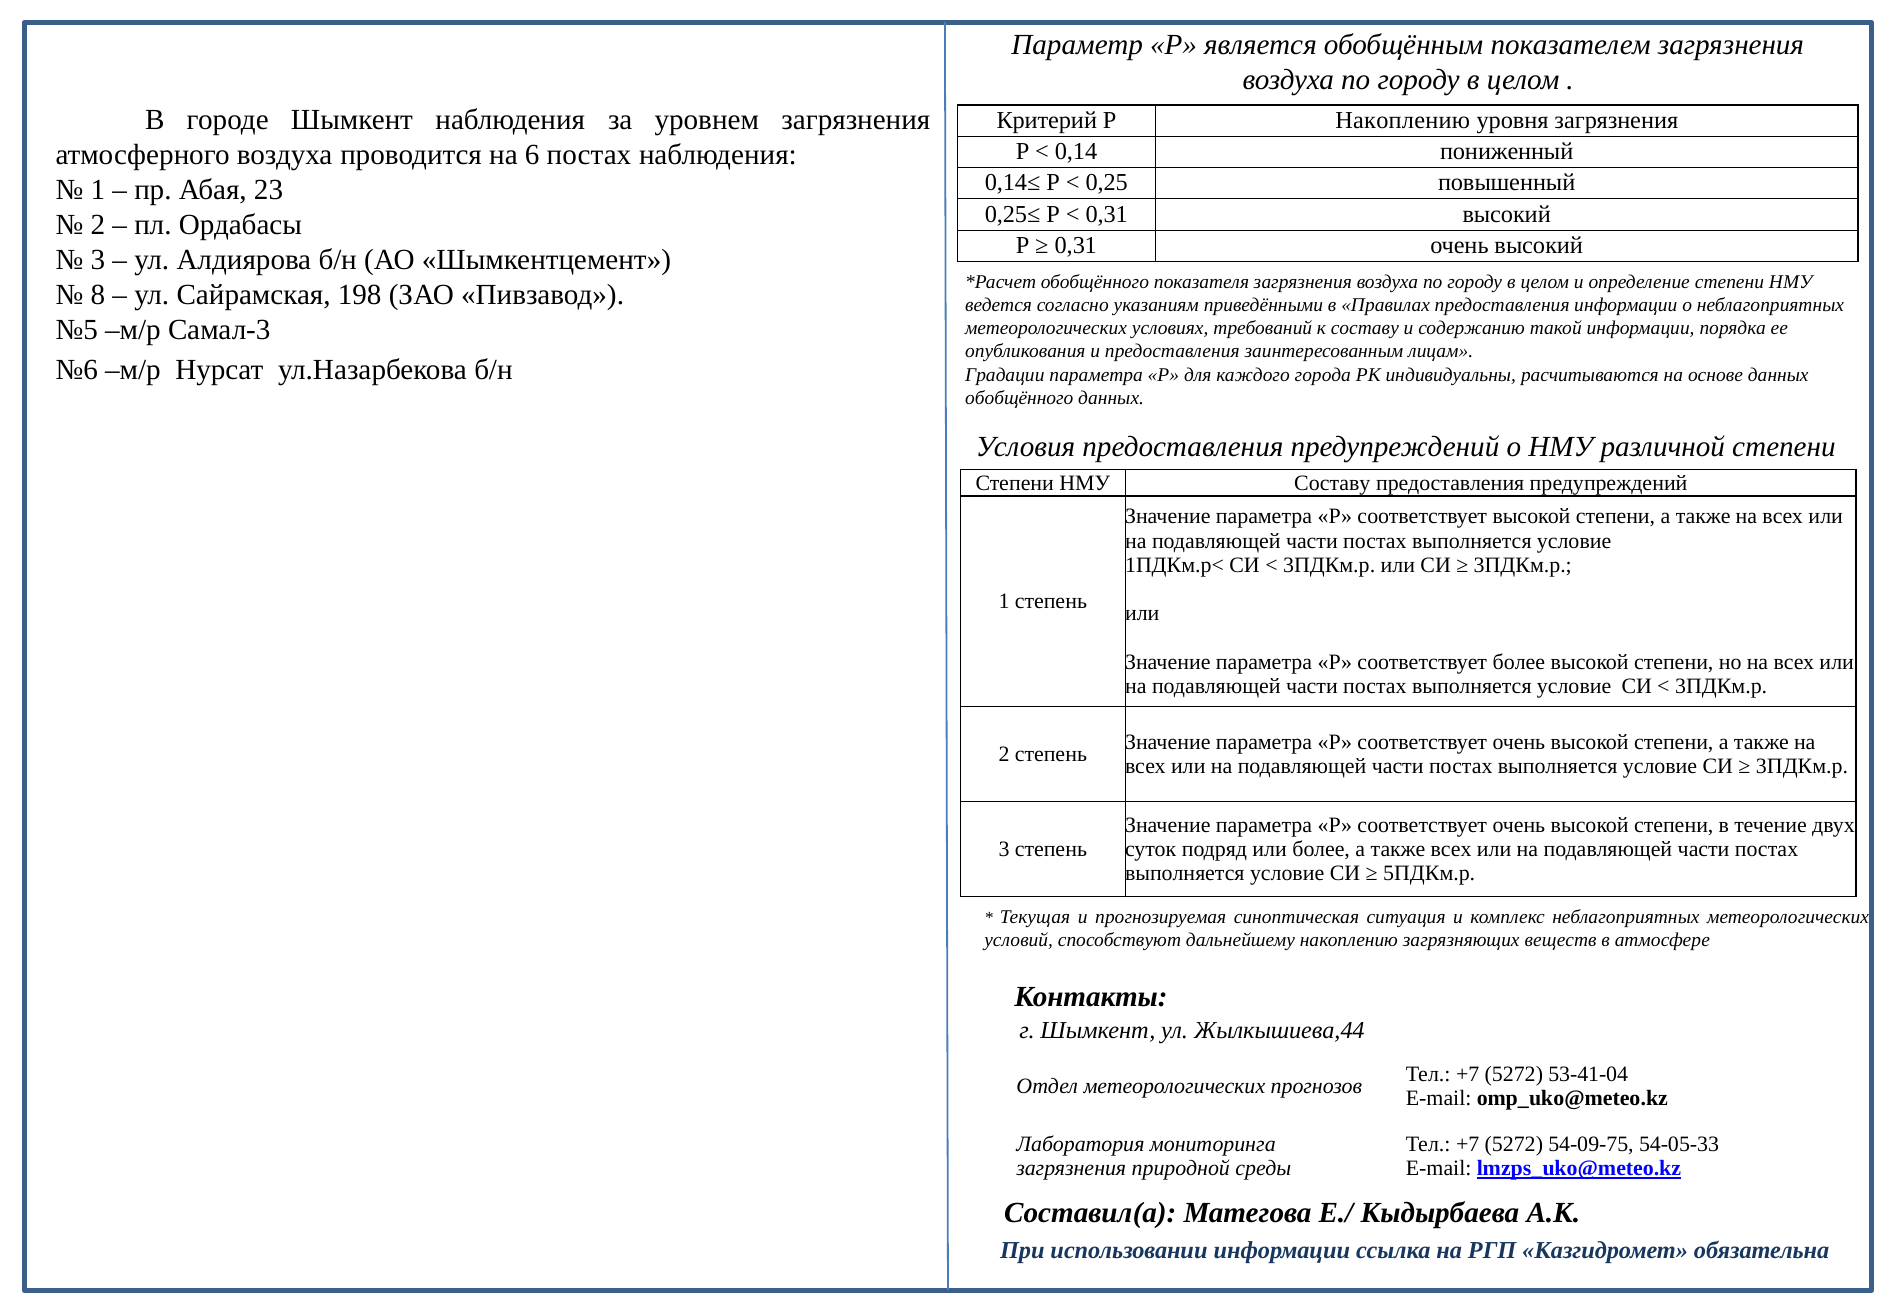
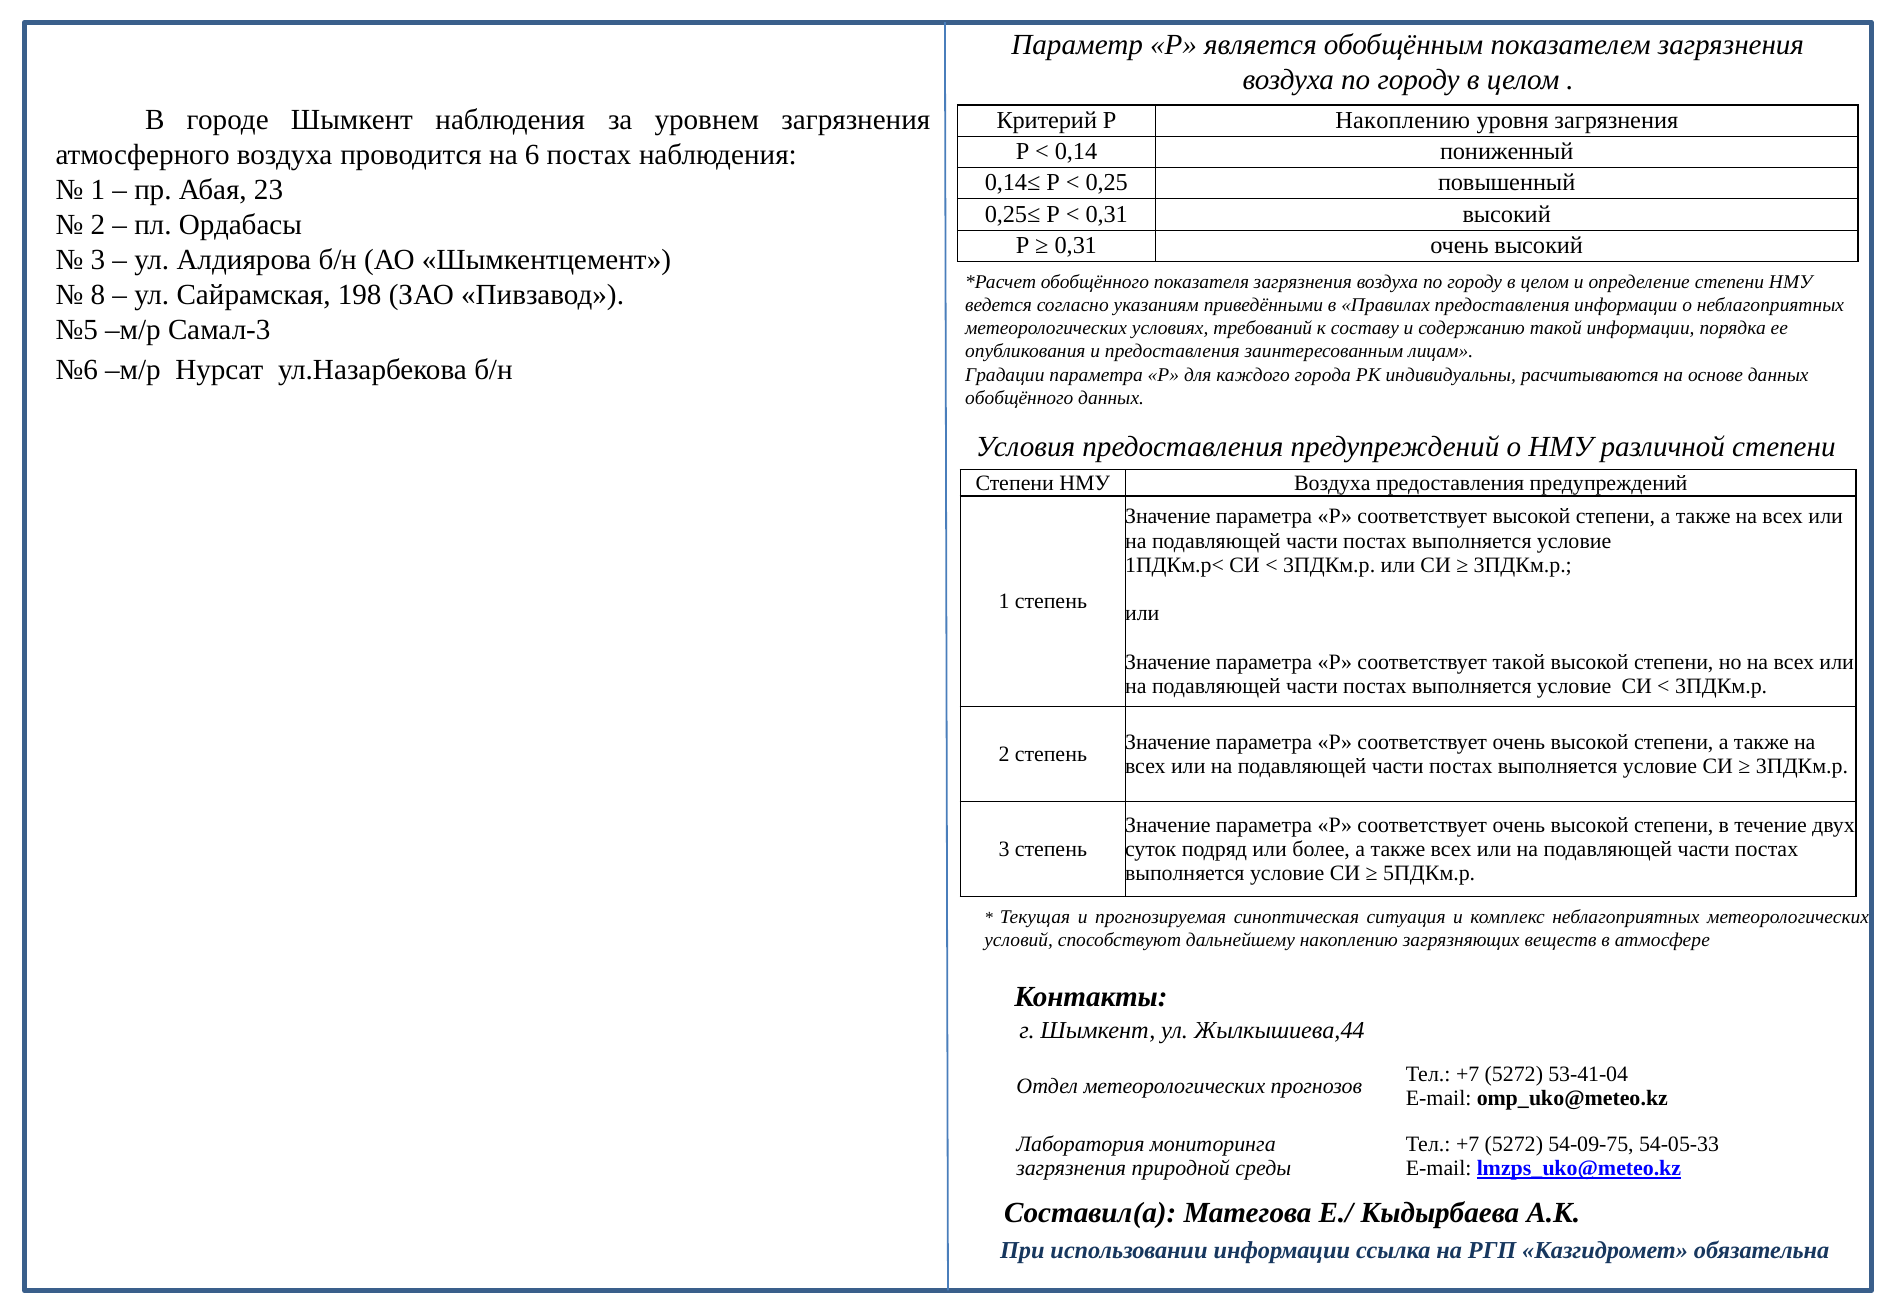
НМУ Составу: Составу -> Воздуха
соответствует более: более -> такой
